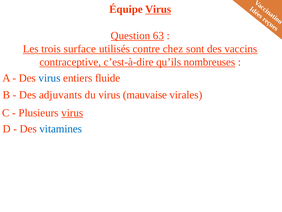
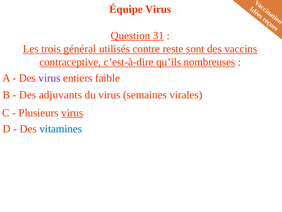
Virus at (158, 9) underline: present -> none
63: 63 -> 31
surface: surface -> général
chez: chez -> reste
virus at (50, 78) colour: blue -> purple
fluide: fluide -> faible
mauvaise: mauvaise -> semaines
